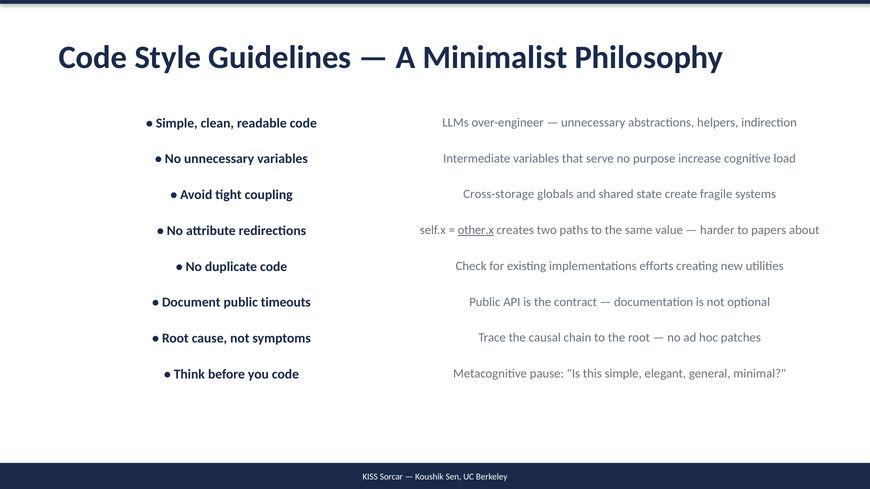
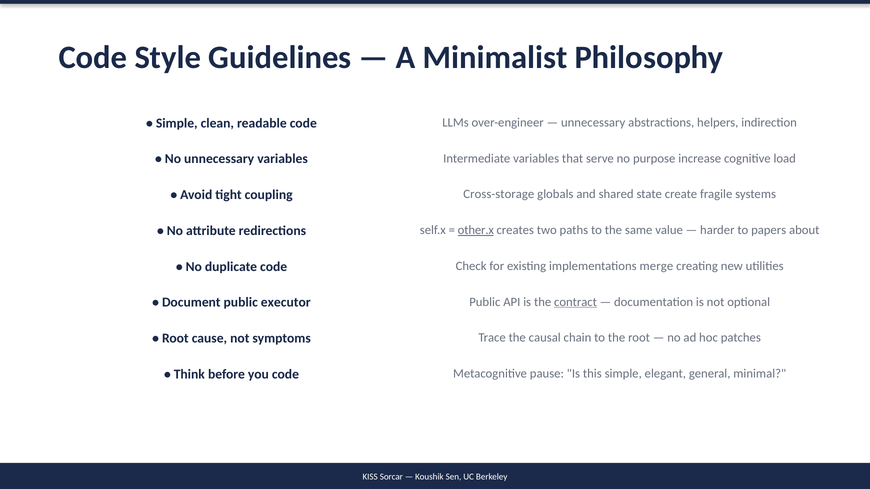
efforts: efforts -> merge
timeouts: timeouts -> executor
contract underline: none -> present
